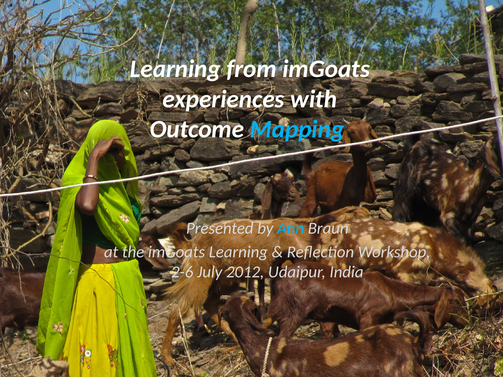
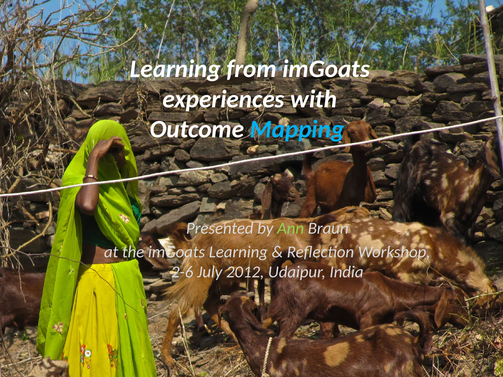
Ann colour: light blue -> light green
